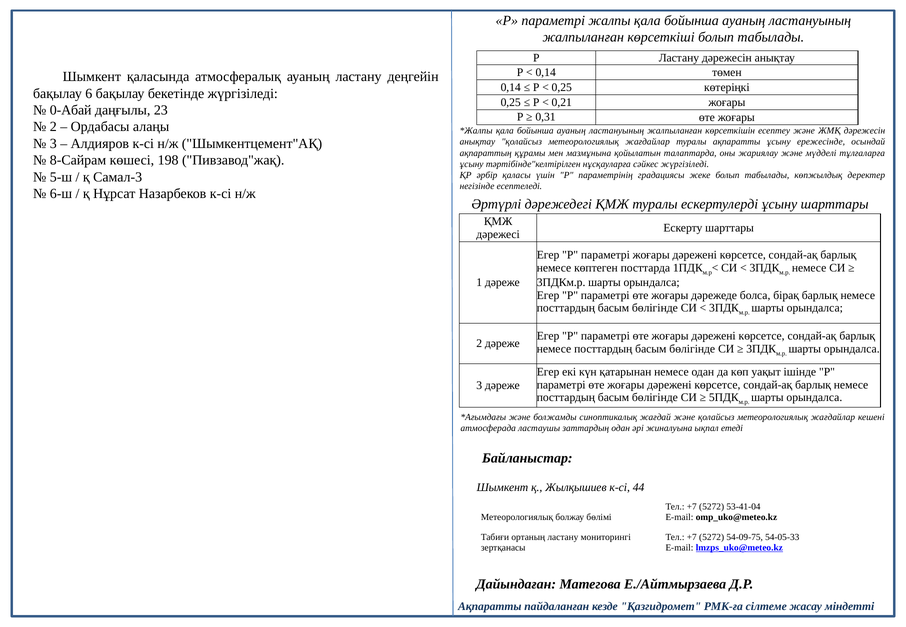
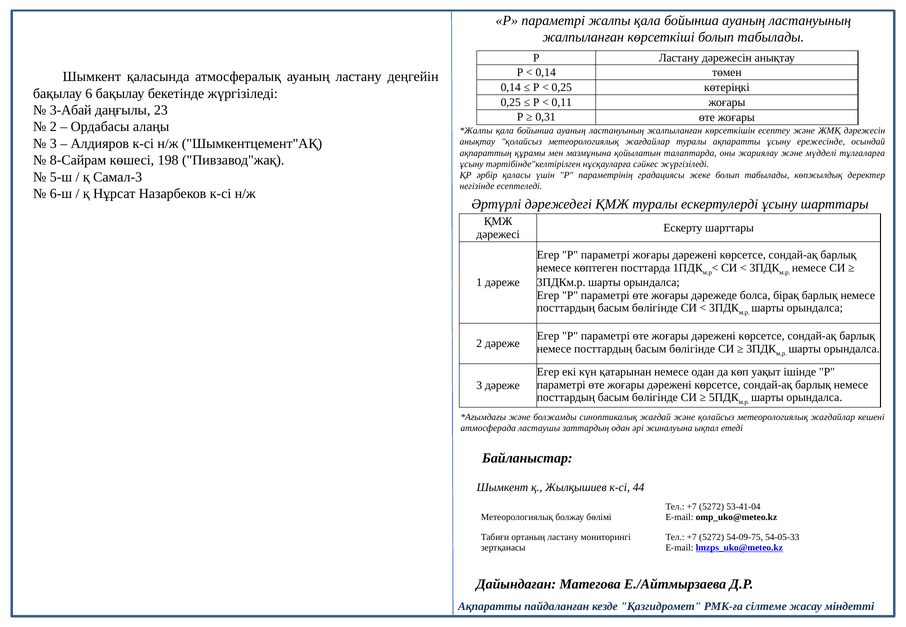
0,21: 0,21 -> 0,11
0-Абай: 0-Абай -> 3-Абай
